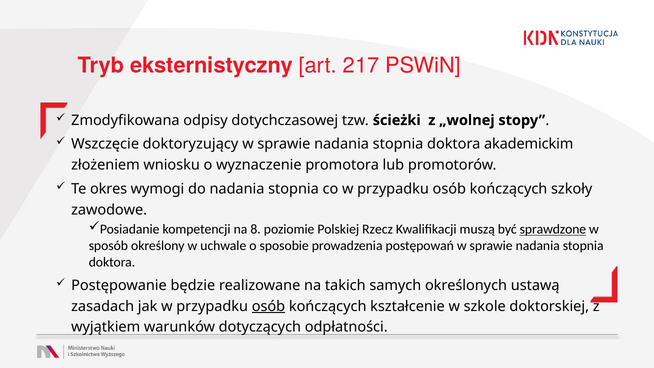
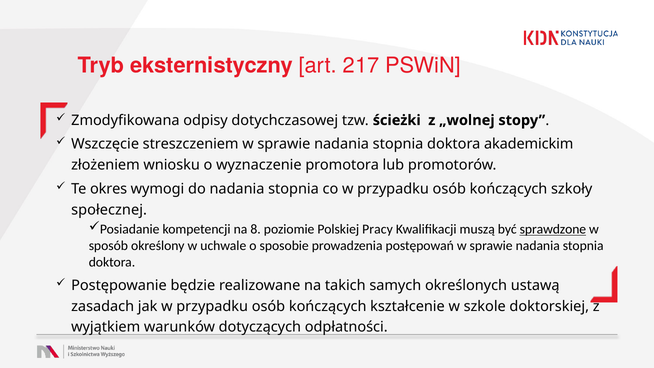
doktoryzujący: doktoryzujący -> streszczeniem
zawodowe: zawodowe -> społecznej
Rzecz: Rzecz -> Pracy
osób at (268, 306) underline: present -> none
